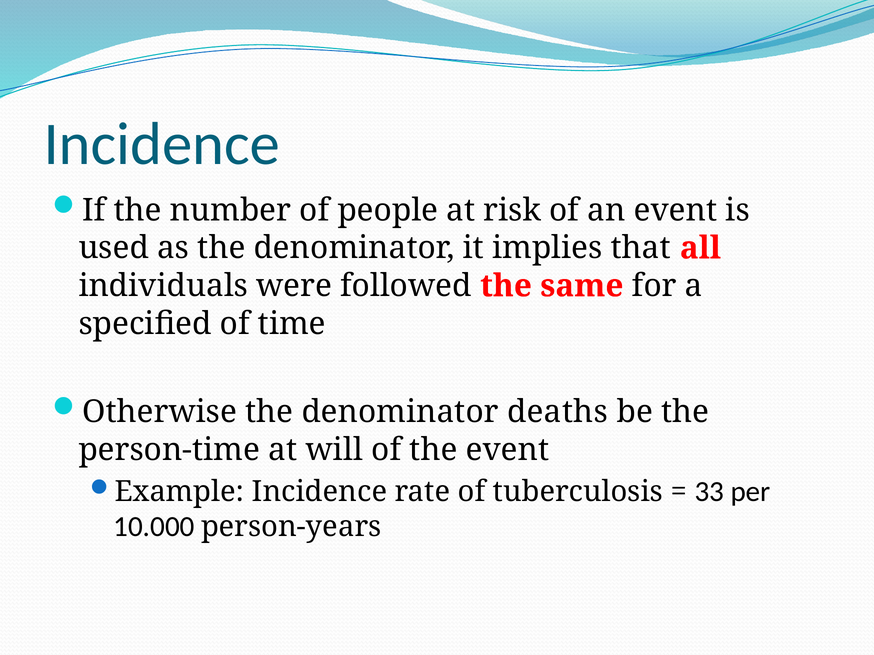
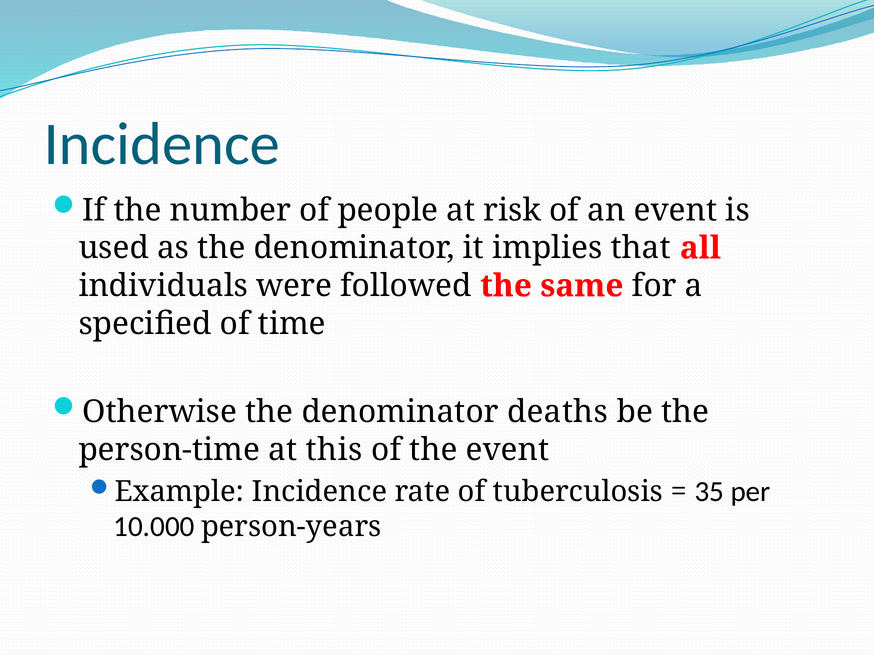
will: will -> this
33: 33 -> 35
